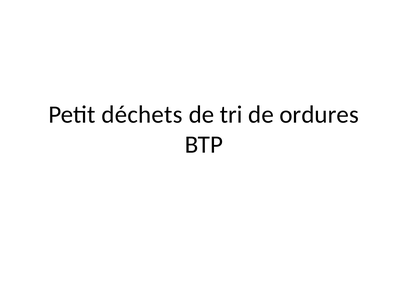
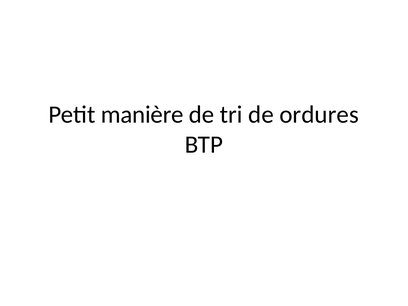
déchets: déchets -> manière
